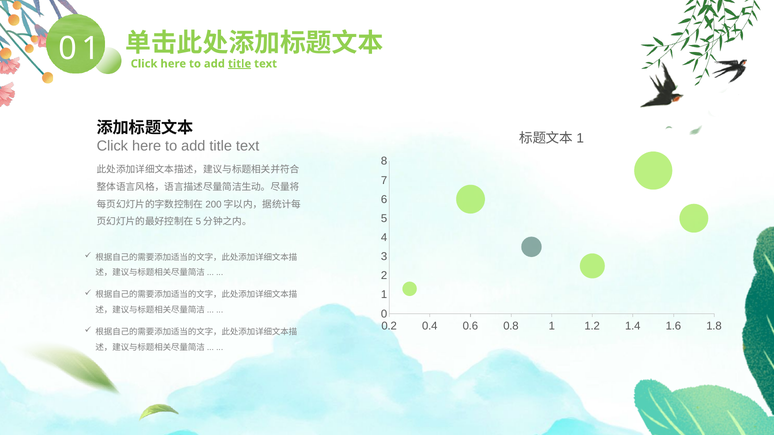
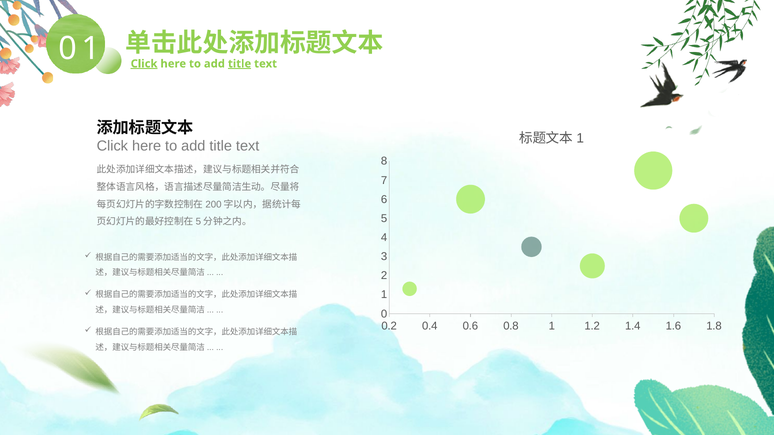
Click at (144, 64) underline: none -> present
